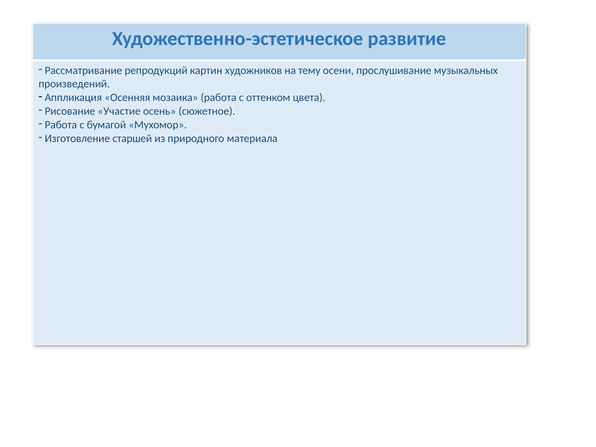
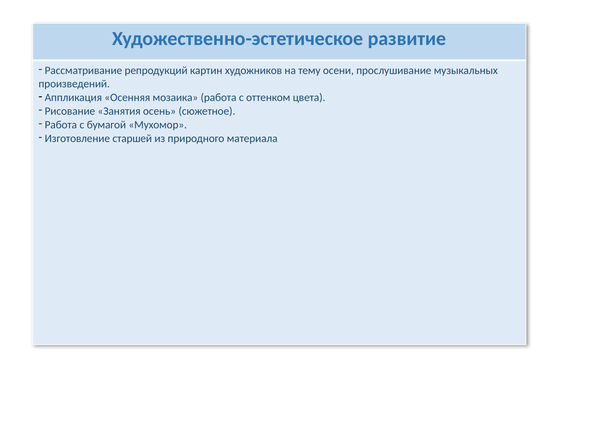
Участие: Участие -> Занятия
